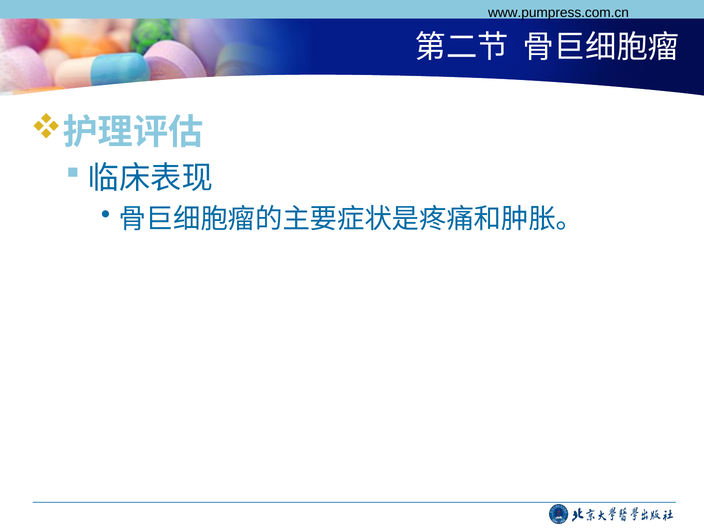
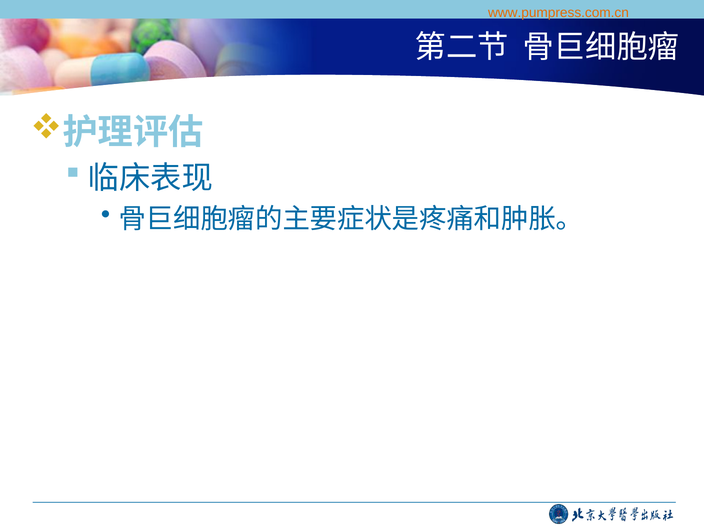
www.pumpress.com.cn colour: black -> orange
